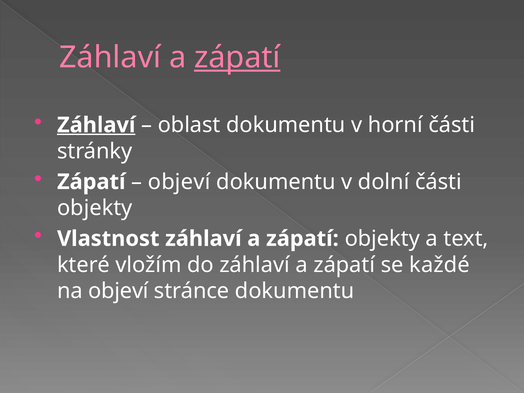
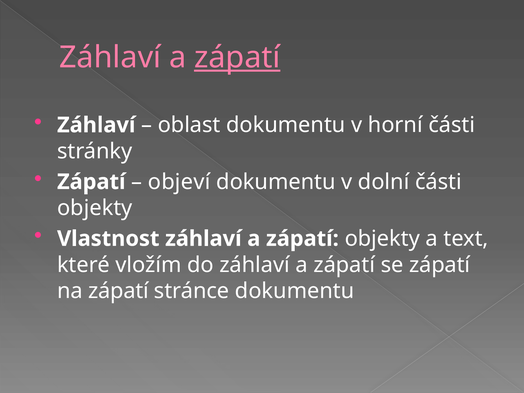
Záhlaví at (96, 125) underline: present -> none
se každé: každé -> zápatí
na objeví: objeví -> zápatí
